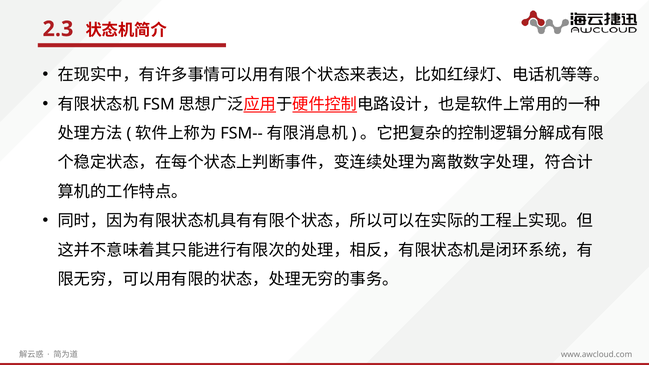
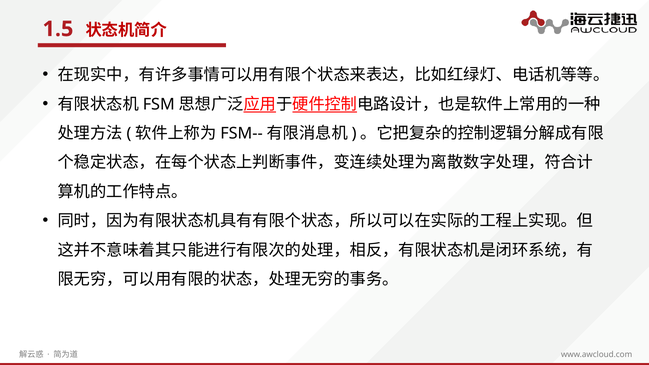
2.3: 2.3 -> 1.5
